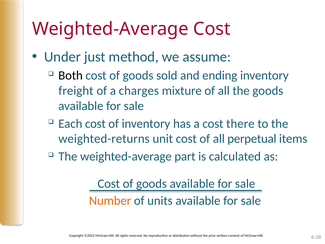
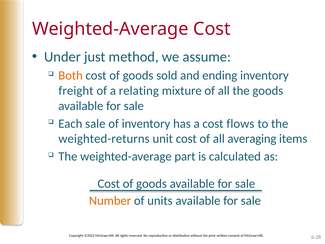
Both colour: black -> orange
charges: charges -> relating
Each cost: cost -> sale
there: there -> flows
perpetual: perpetual -> averaging
